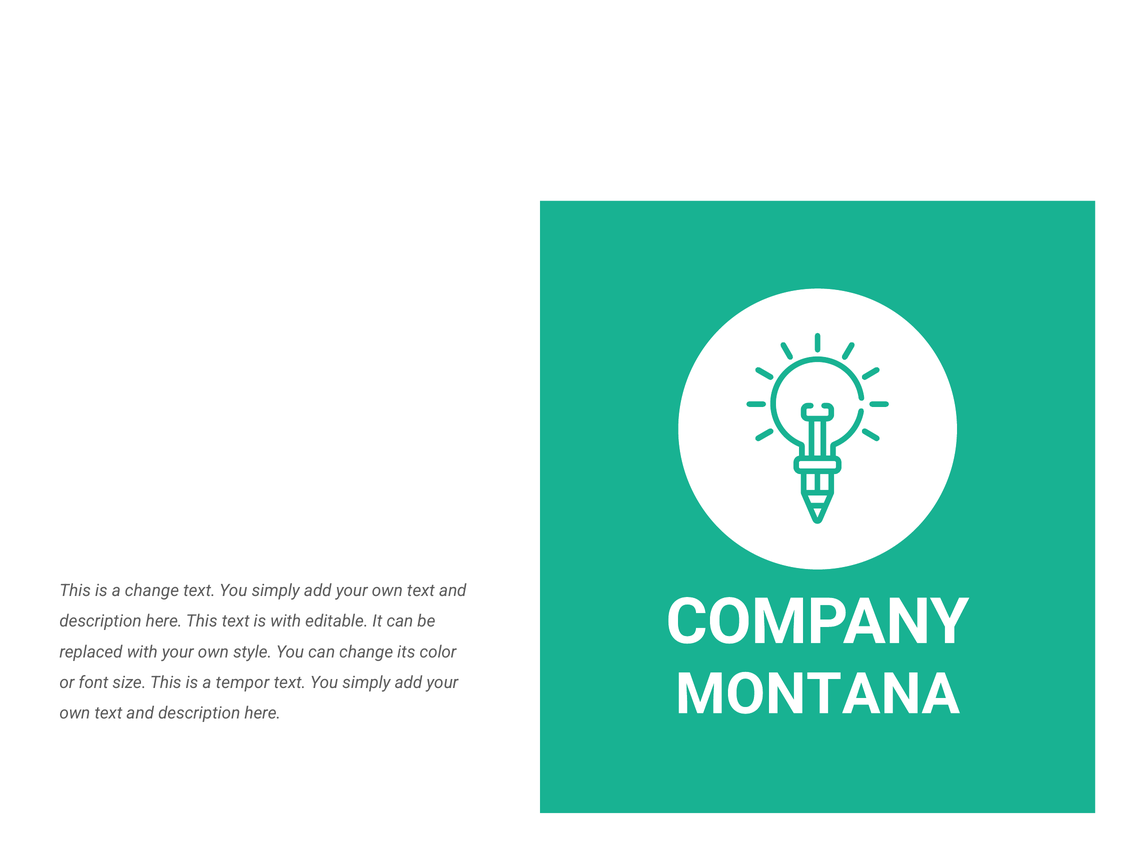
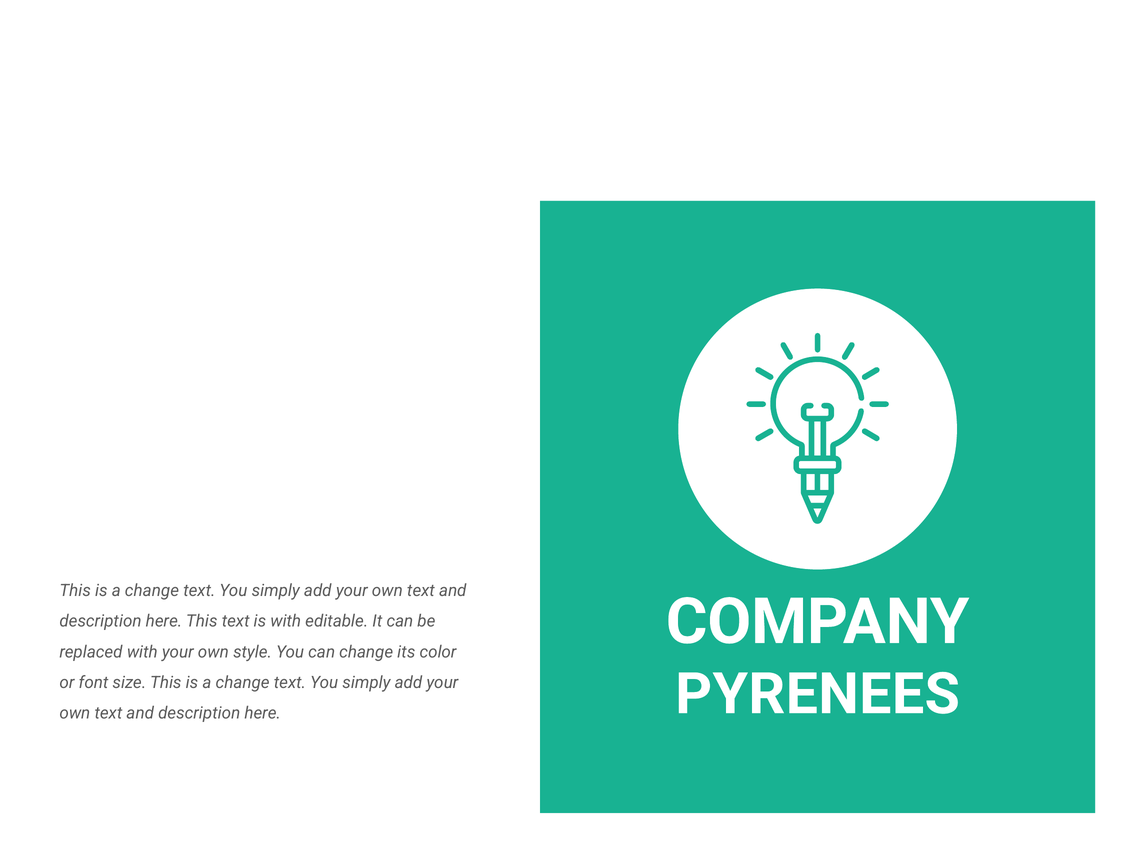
MONTANA: MONTANA -> PYRENEES
tempor at (243, 682): tempor -> change
